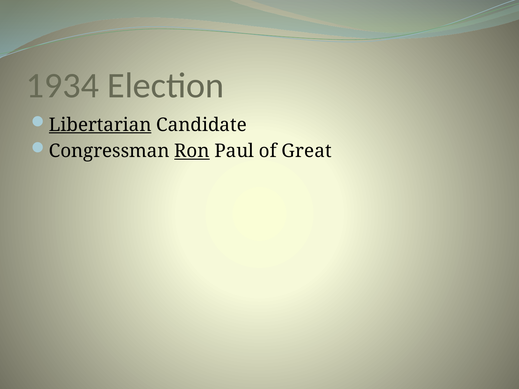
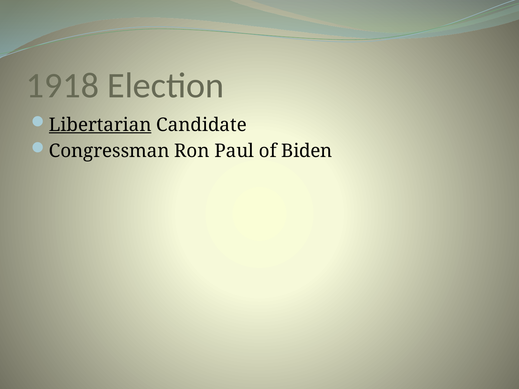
1934: 1934 -> 1918
Ron underline: present -> none
Great: Great -> Biden
